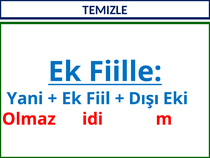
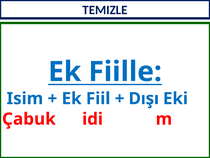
Yani: Yani -> Isim
Olmaz: Olmaz -> Çabuk
